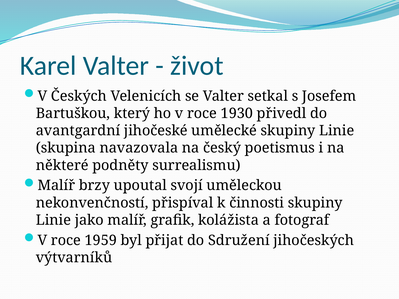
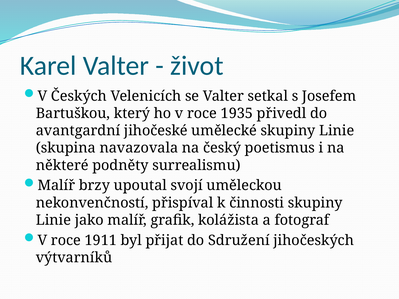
1930: 1930 -> 1935
1959: 1959 -> 1911
